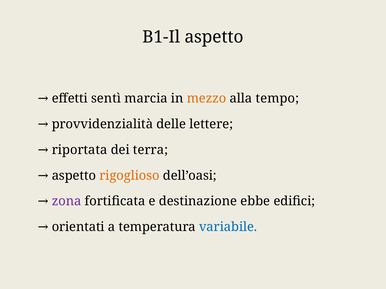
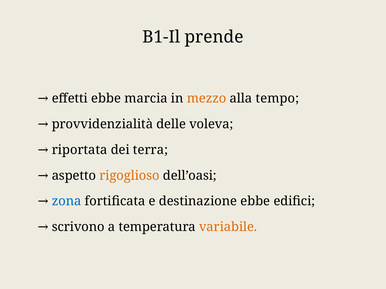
B1-Il aspetto: aspetto -> prende
effetti sentì: sentì -> ebbe
lettere: lettere -> voleva
zona colour: purple -> blue
orientati: orientati -> scrivono
variabile colour: blue -> orange
